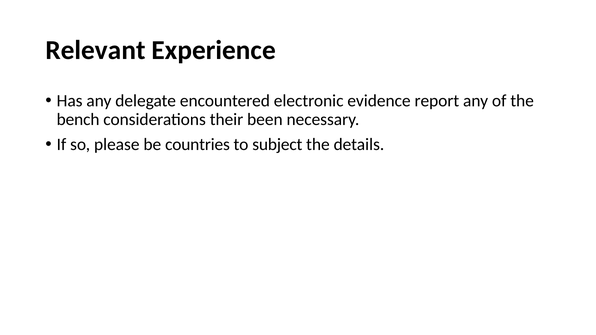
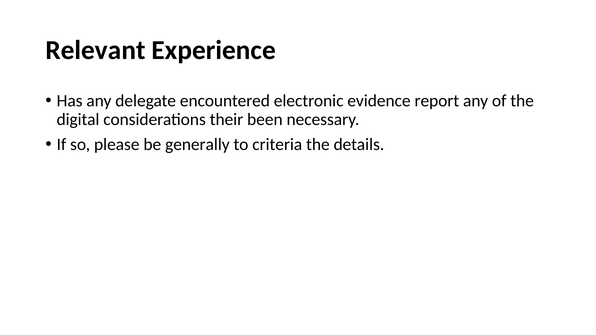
bench: bench -> digital
countries: countries -> generally
subject: subject -> criteria
